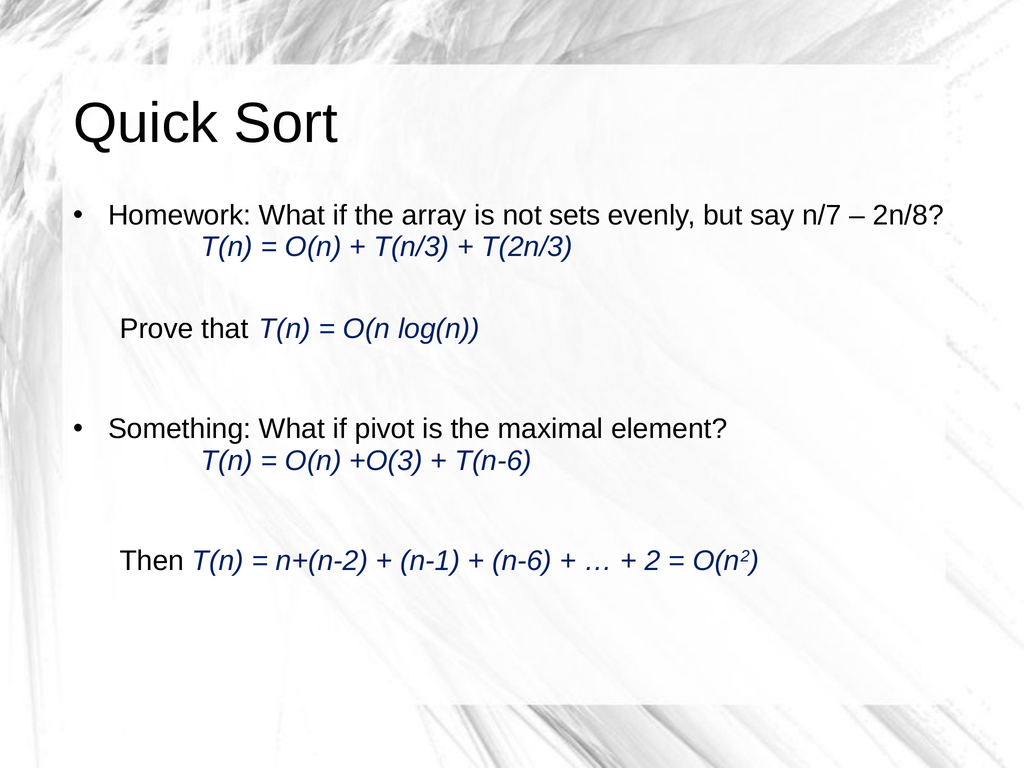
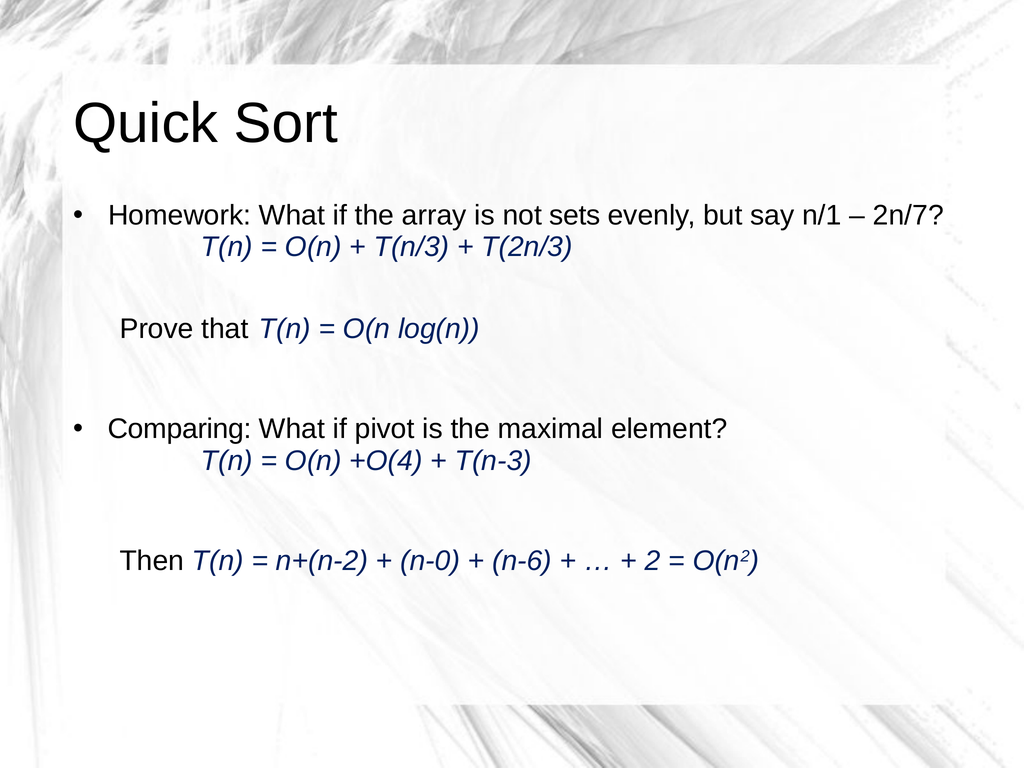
n/7: n/7 -> n/1
2n/8: 2n/8 -> 2n/7
Something: Something -> Comparing
+O(3: +O(3 -> +O(4
T(n-6: T(n-6 -> T(n-3
n-1: n-1 -> n-0
